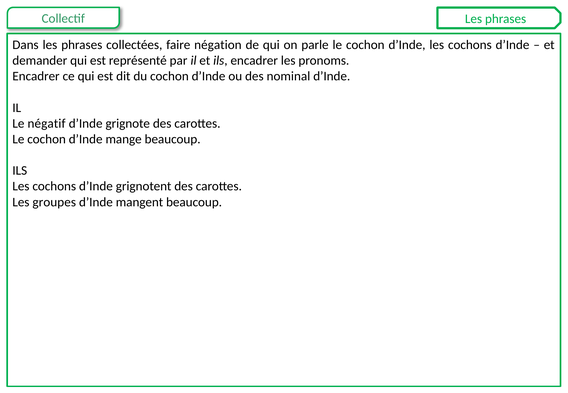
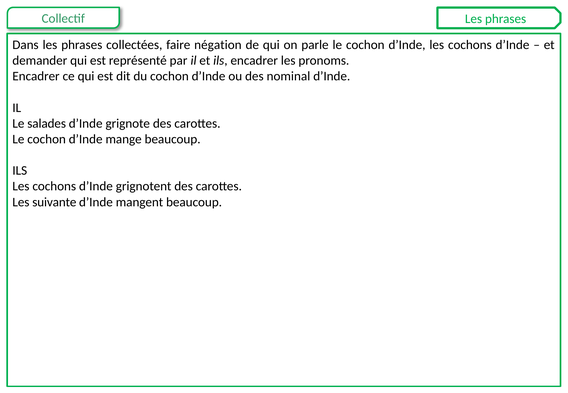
négatif: négatif -> salades
groupes: groupes -> suivante
